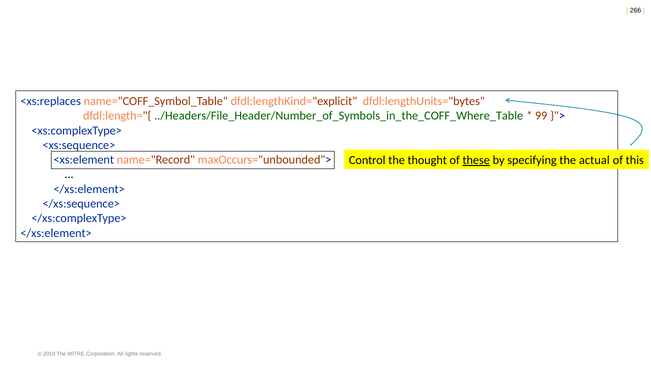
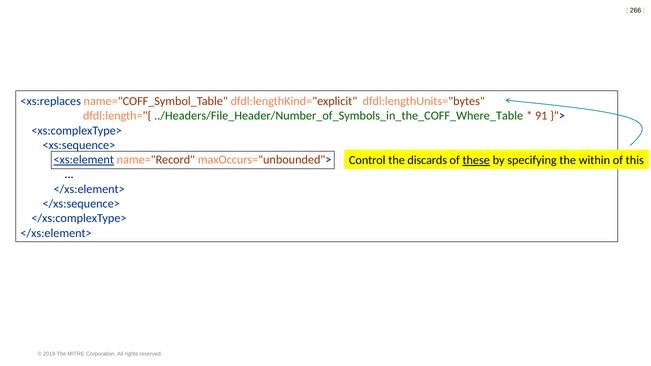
99: 99 -> 91
<xs:element underline: none -> present
thought: thought -> discards
actual: actual -> within
